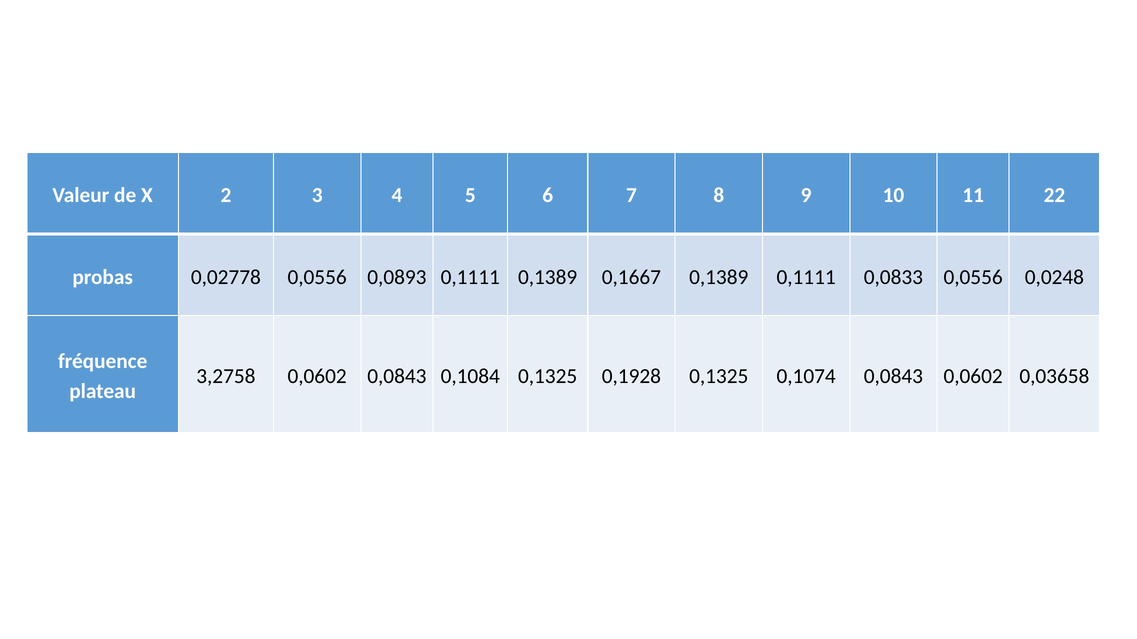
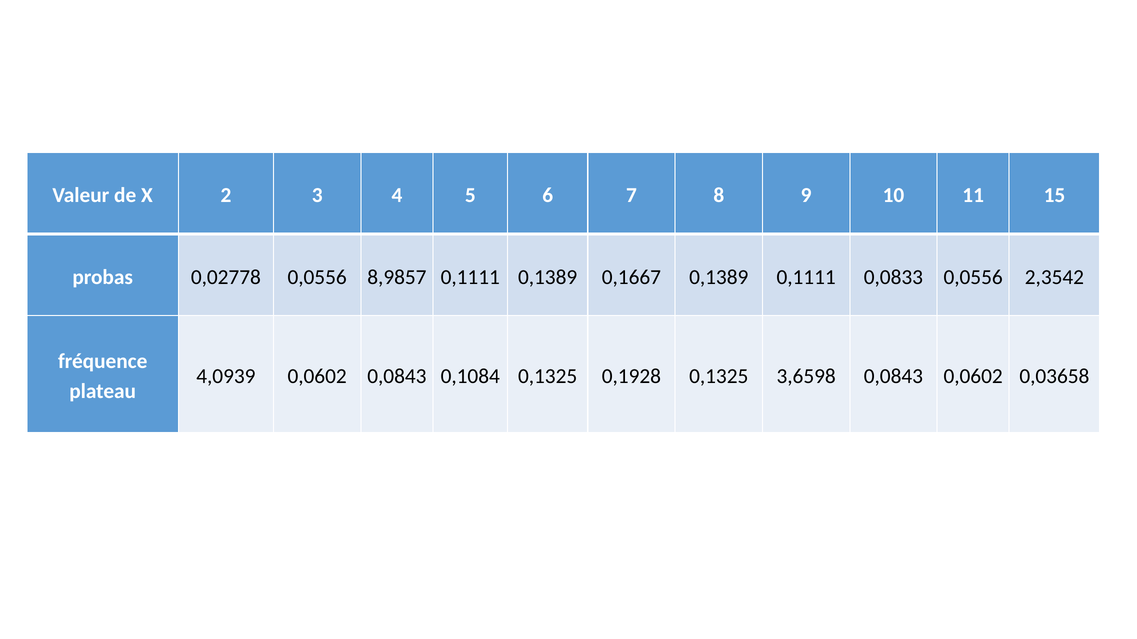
22: 22 -> 15
0,0893: 0,0893 -> 8,9857
0,0248: 0,0248 -> 2,3542
3,2758: 3,2758 -> 4,0939
0,1074: 0,1074 -> 3,6598
